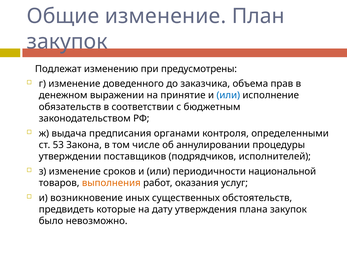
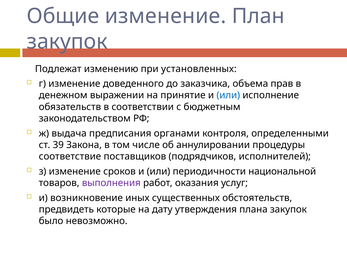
предусмотрены: предусмотрены -> установленных
53: 53 -> 39
утверждении: утверждении -> соответствие
выполнения colour: orange -> purple
